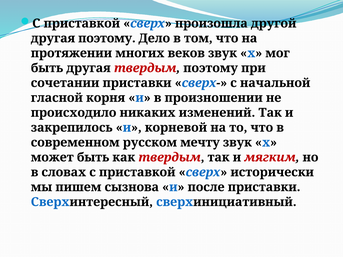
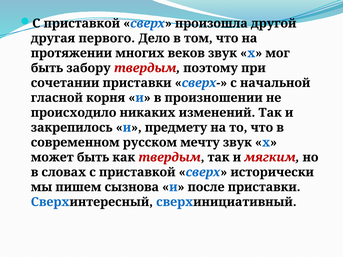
другая поэтому: поэтому -> первого
быть другая: другая -> забору
корневой: корневой -> предмету
